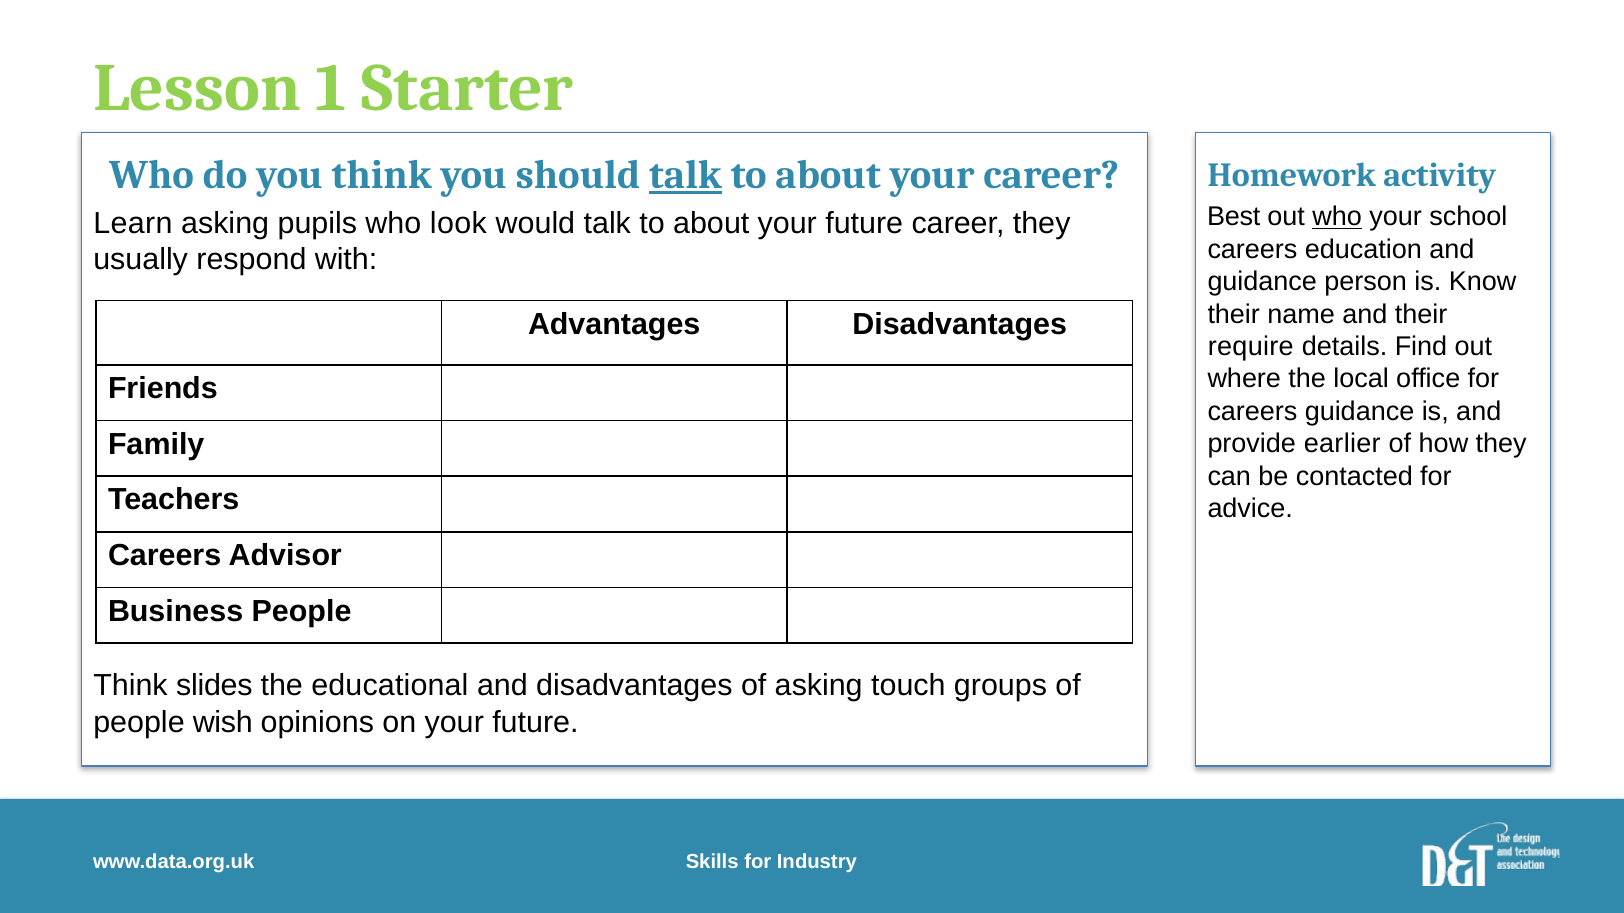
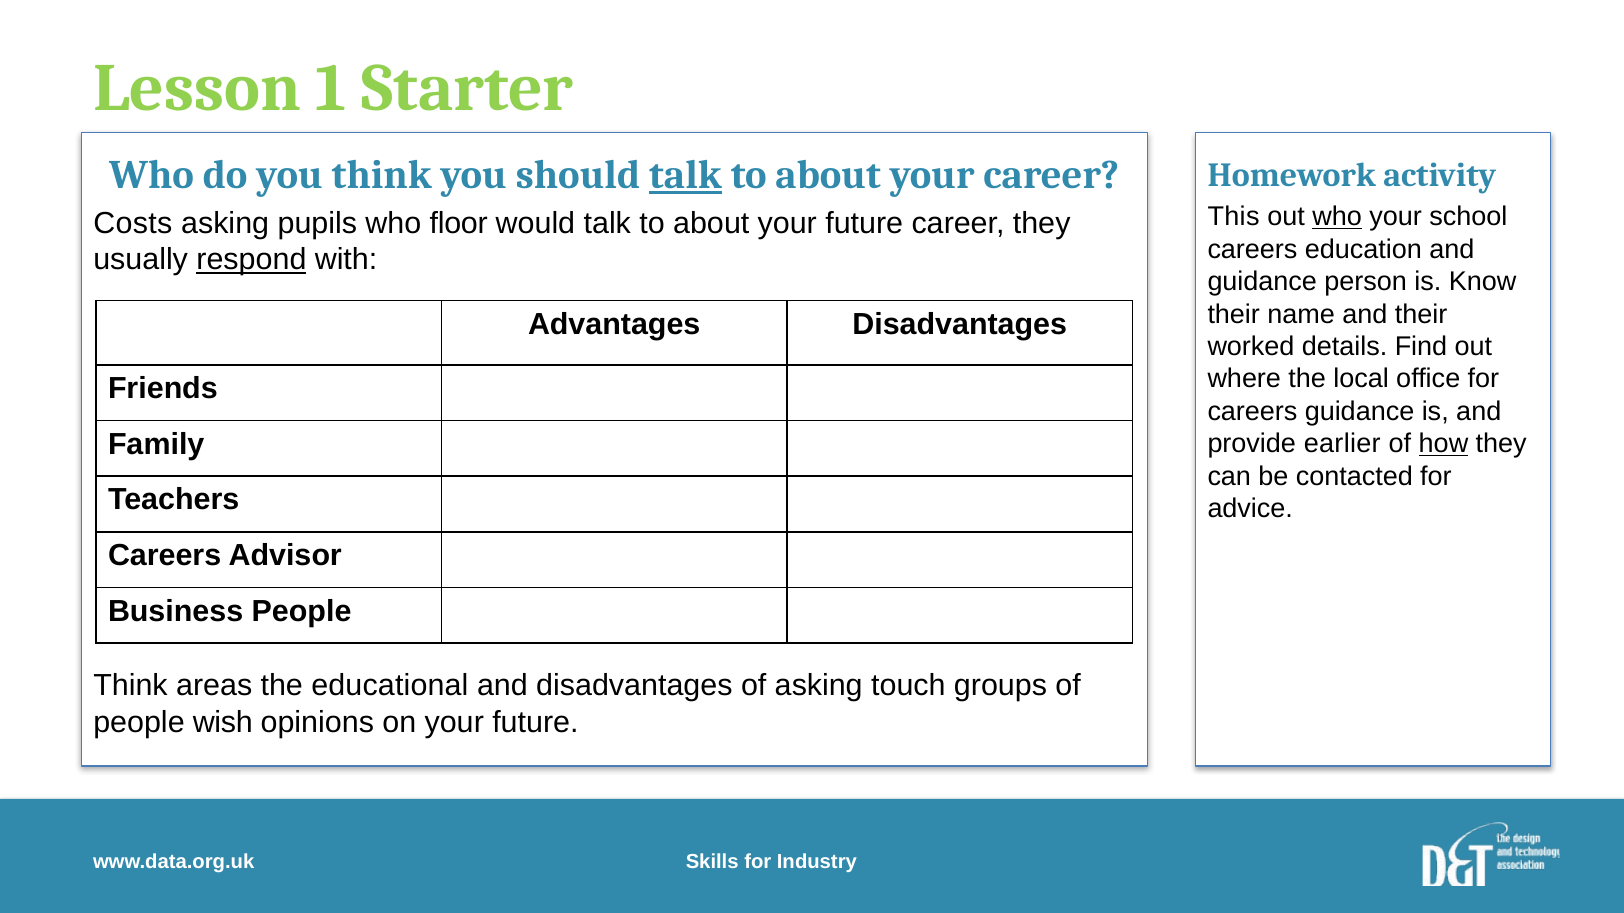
Best: Best -> This
Learn: Learn -> Costs
look: look -> floor
respond underline: none -> present
require: require -> worked
how underline: none -> present
slides: slides -> areas
